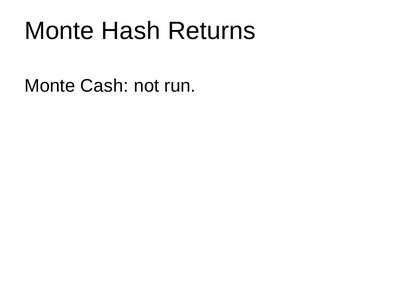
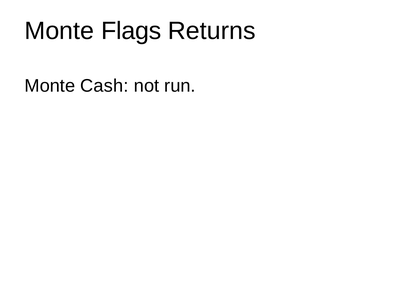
Hash: Hash -> Flags
